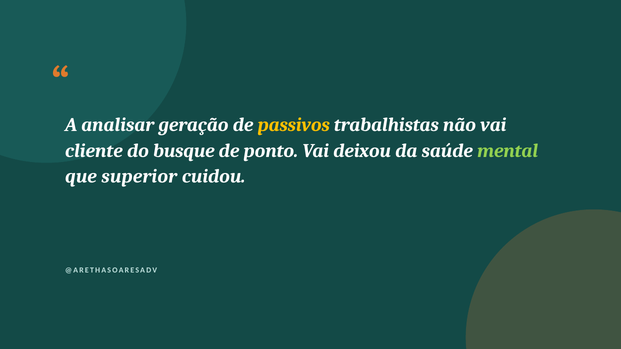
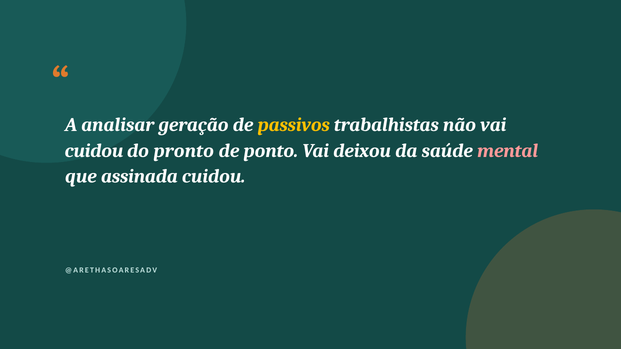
cliente at (94, 151): cliente -> cuidou
busque: busque -> pronto
mental colour: light green -> pink
superior: superior -> assinada
